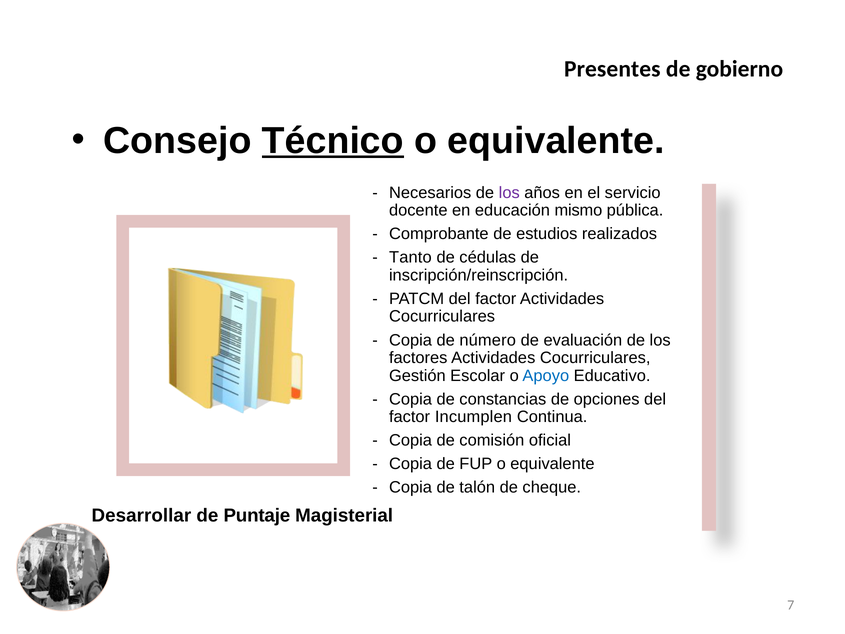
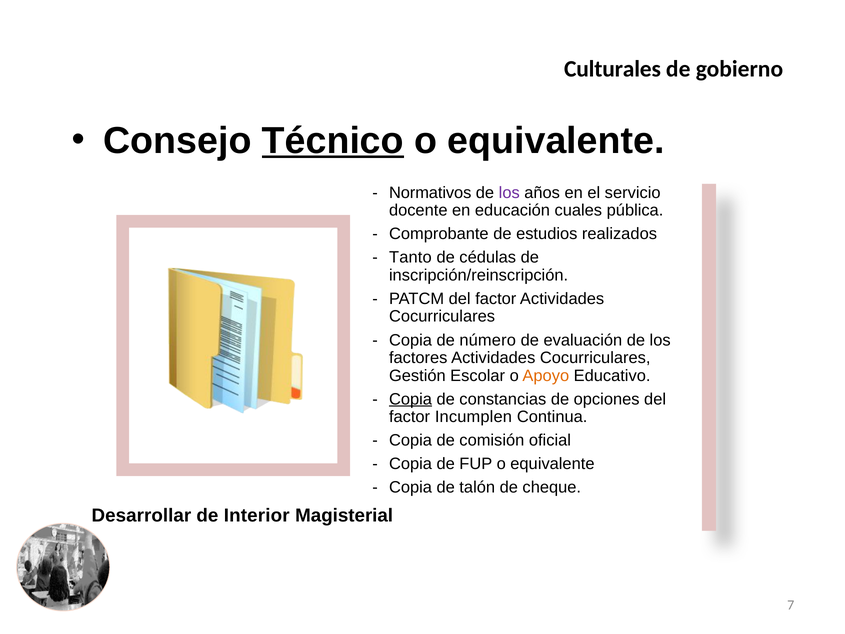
Presentes: Presentes -> Culturales
Necesarios: Necesarios -> Normativos
mismo: mismo -> cuales
Apoyo colour: blue -> orange
Copia at (410, 399) underline: none -> present
Puntaje: Puntaje -> Interior
